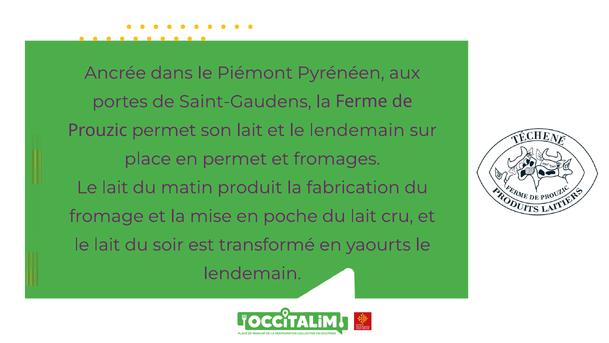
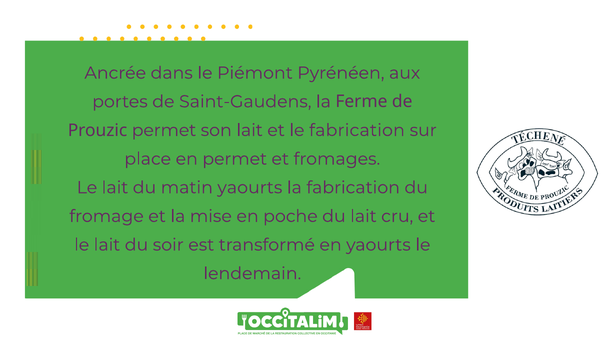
et le lendemain: lendemain -> fabrication
matin produit: produit -> yaourts
